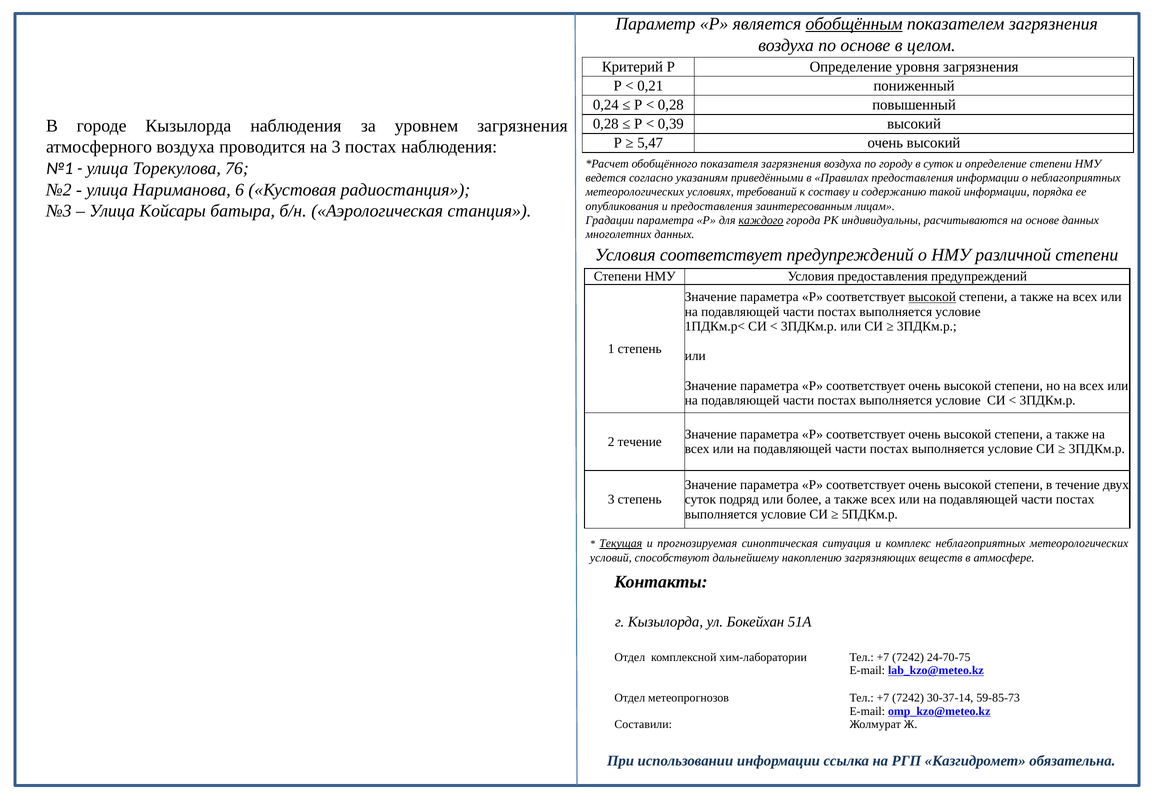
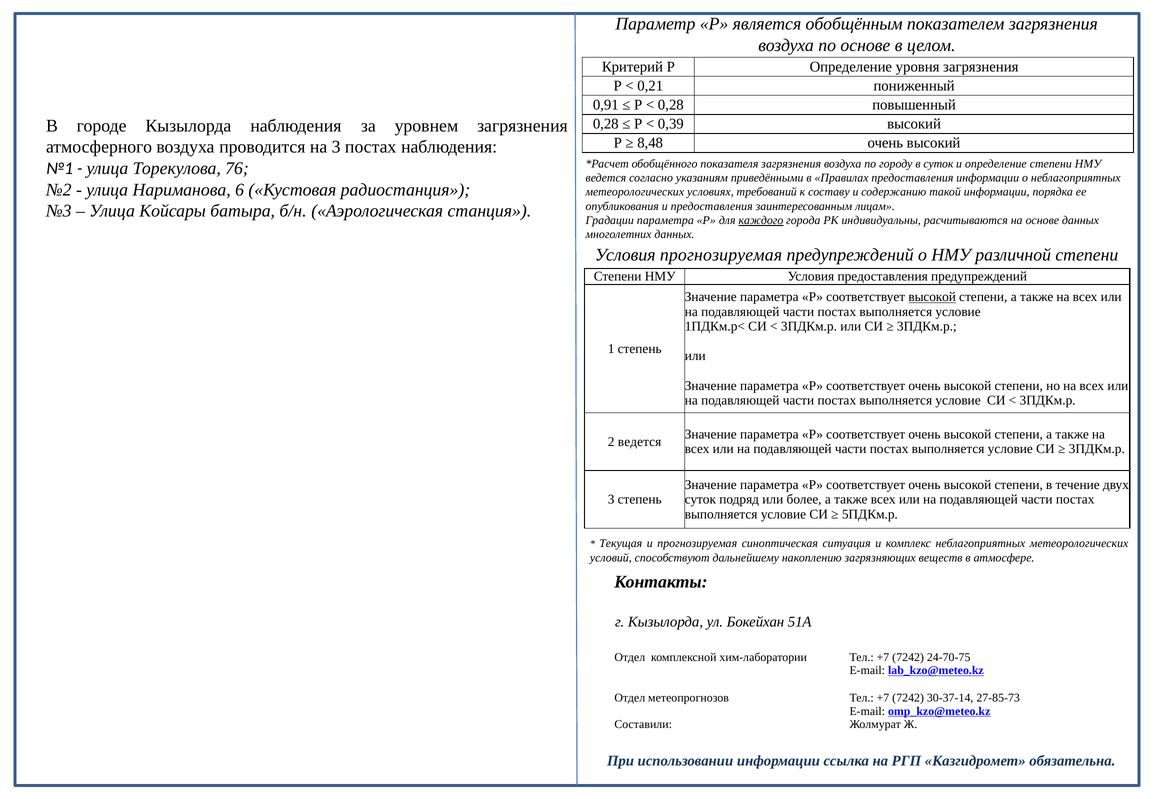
обобщённым underline: present -> none
0,24: 0,24 -> 0,91
5,47: 5,47 -> 8,48
Условия соответствует: соответствует -> прогнозируемая
2 течение: течение -> ведется
Текущая underline: present -> none
59-85-73: 59-85-73 -> 27-85-73
